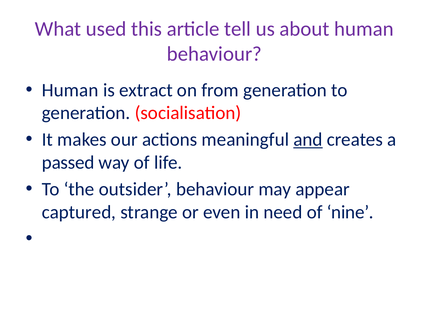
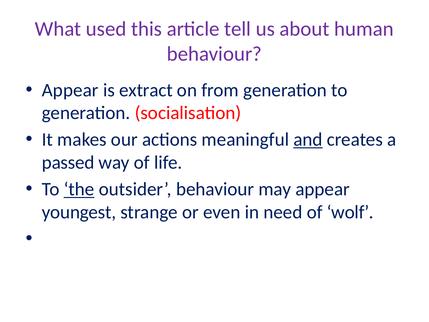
Human at (70, 90): Human -> Appear
the underline: none -> present
captured: captured -> youngest
nine: nine -> wolf
